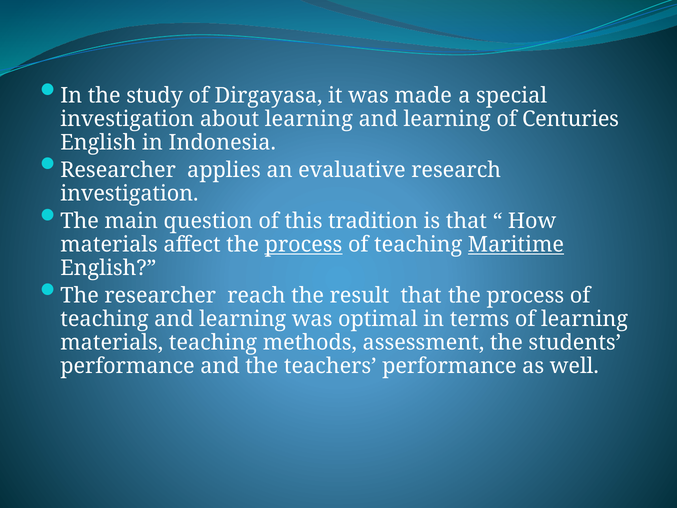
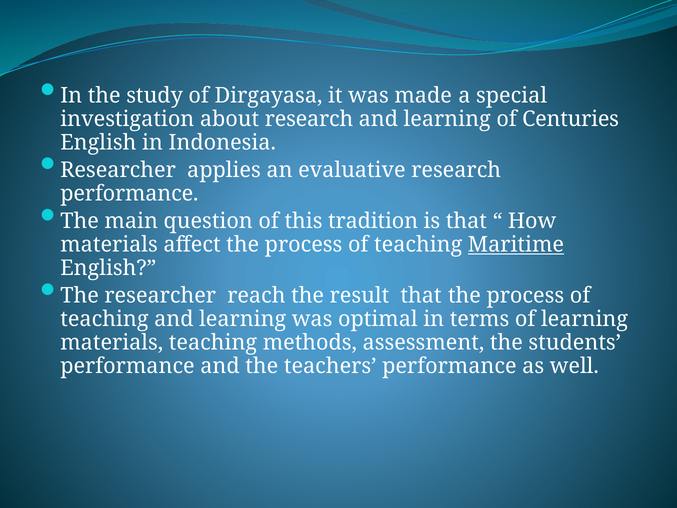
about learning: learning -> research
investigation at (129, 194): investigation -> performance
process at (304, 245) underline: present -> none
